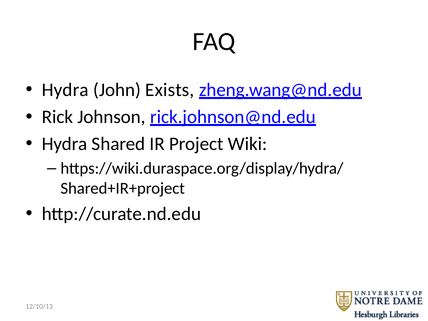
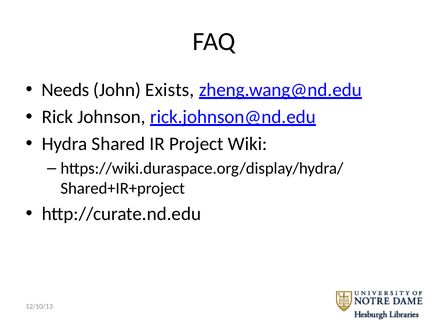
Hydra at (65, 90): Hydra -> Needs
